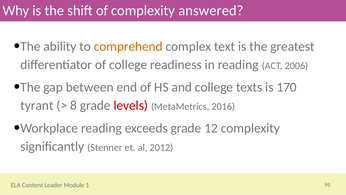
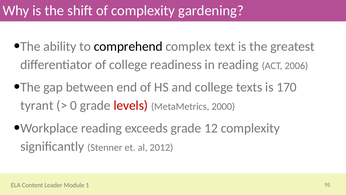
answered: answered -> gardening
comprehend colour: orange -> black
8: 8 -> 0
2016: 2016 -> 2000
